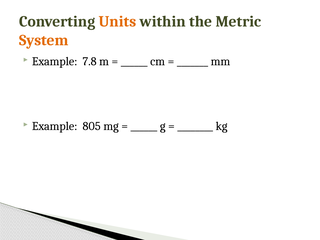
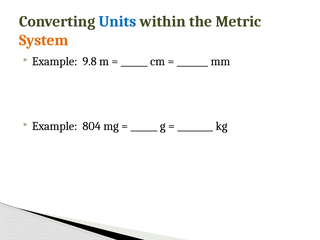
Units colour: orange -> blue
7.8: 7.8 -> 9.8
805: 805 -> 804
